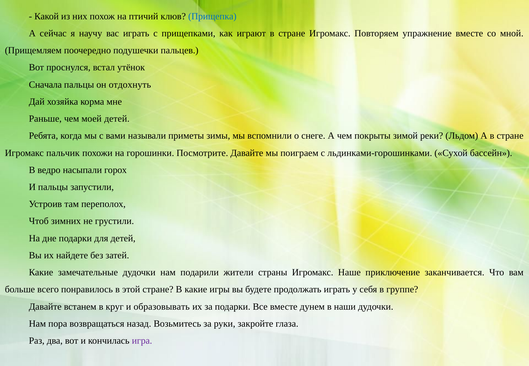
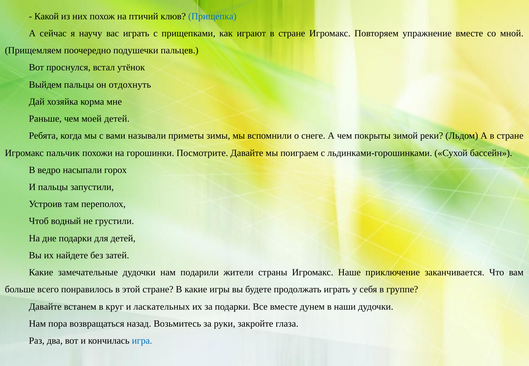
Сначала: Сначала -> Выйдем
зимних: зимних -> водный
образовывать: образовывать -> ласкательных
игра colour: purple -> blue
